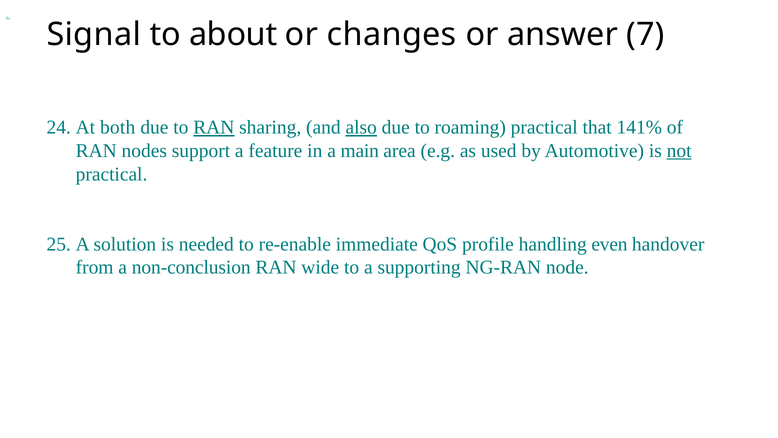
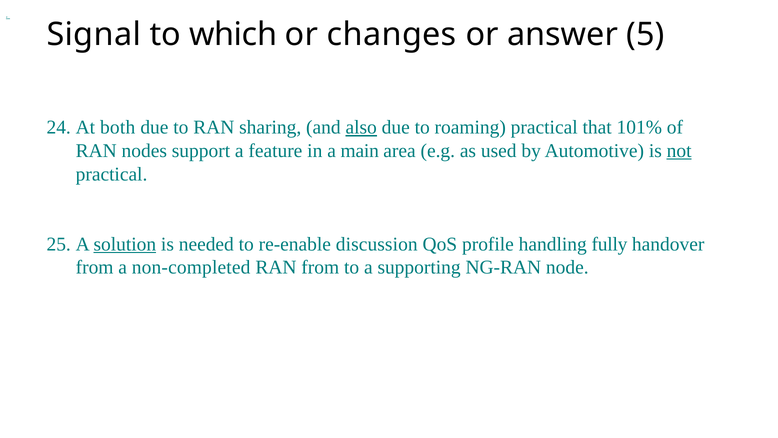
about: about -> which
7: 7 -> 5
RAN at (214, 127) underline: present -> none
141%: 141% -> 101%
solution underline: none -> present
immediate: immediate -> discussion
even: even -> fully
non-conclusion: non-conclusion -> non-completed
RAN wide: wide -> from
